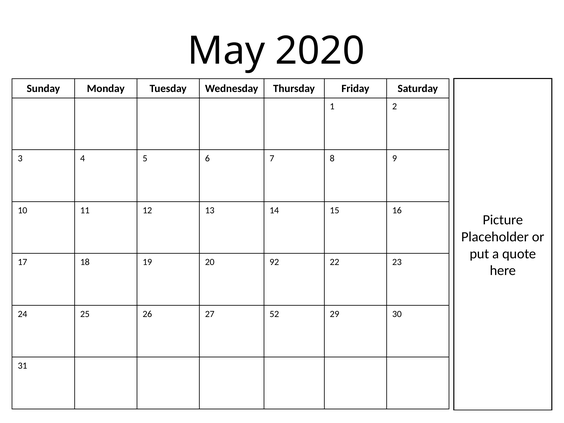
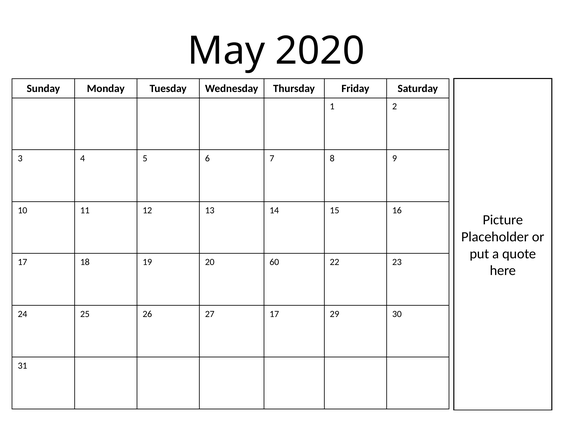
92: 92 -> 60
27 52: 52 -> 17
